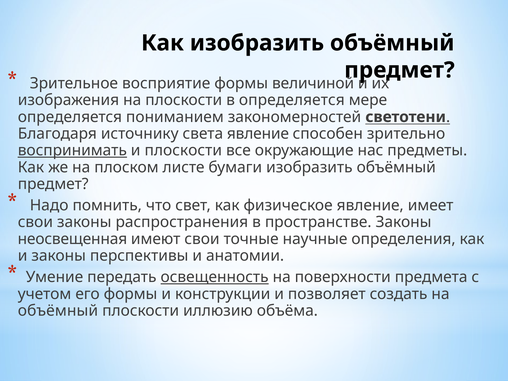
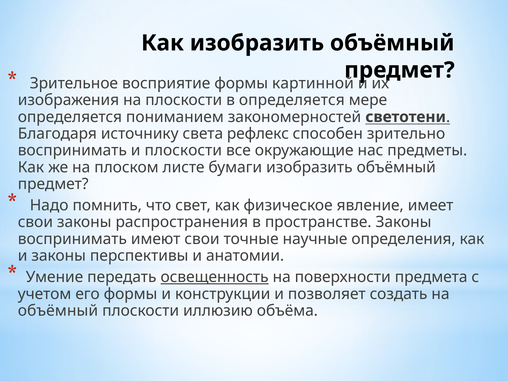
величиной: величиной -> картинной
света явление: явление -> рефлекс
воспринимать at (72, 150) underline: present -> none
неосвещенная at (72, 239): неосвещенная -> воспринимать
